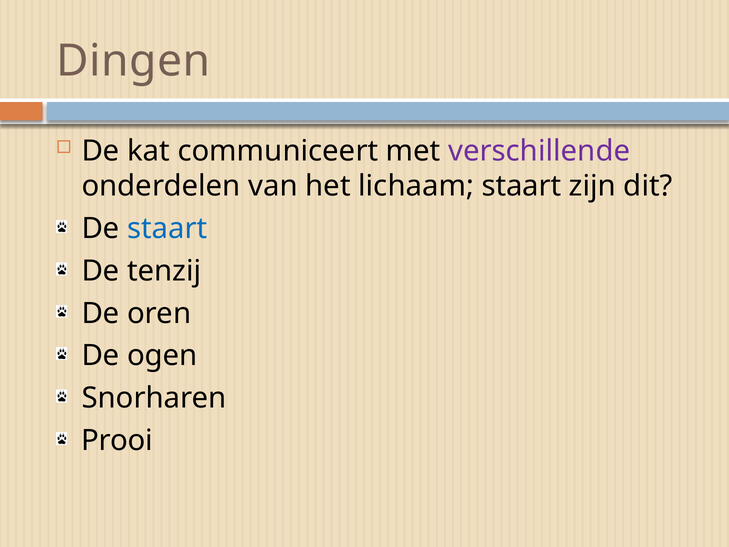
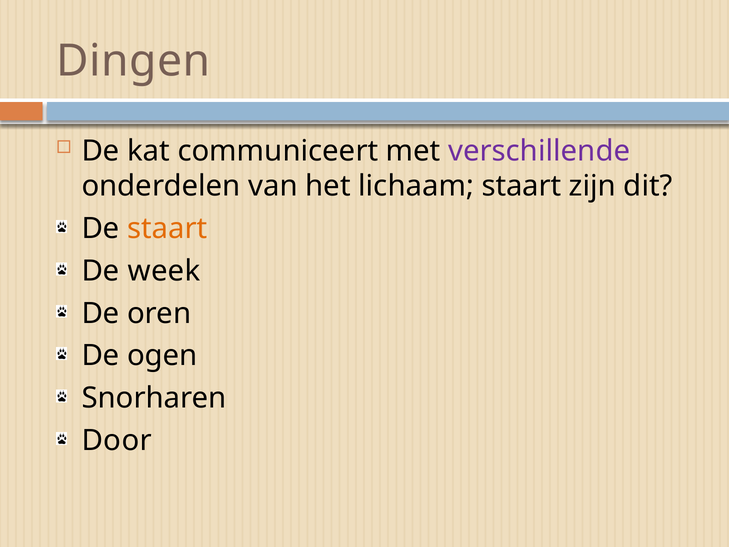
staart at (167, 228) colour: blue -> orange
tenzij: tenzij -> week
Prooi: Prooi -> Door
